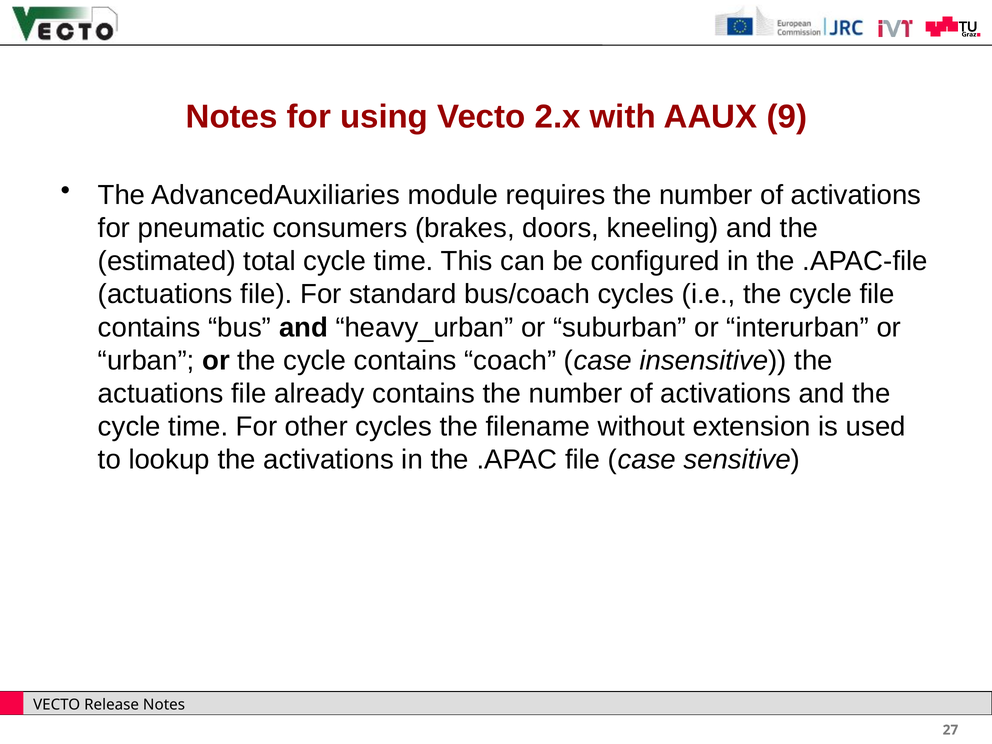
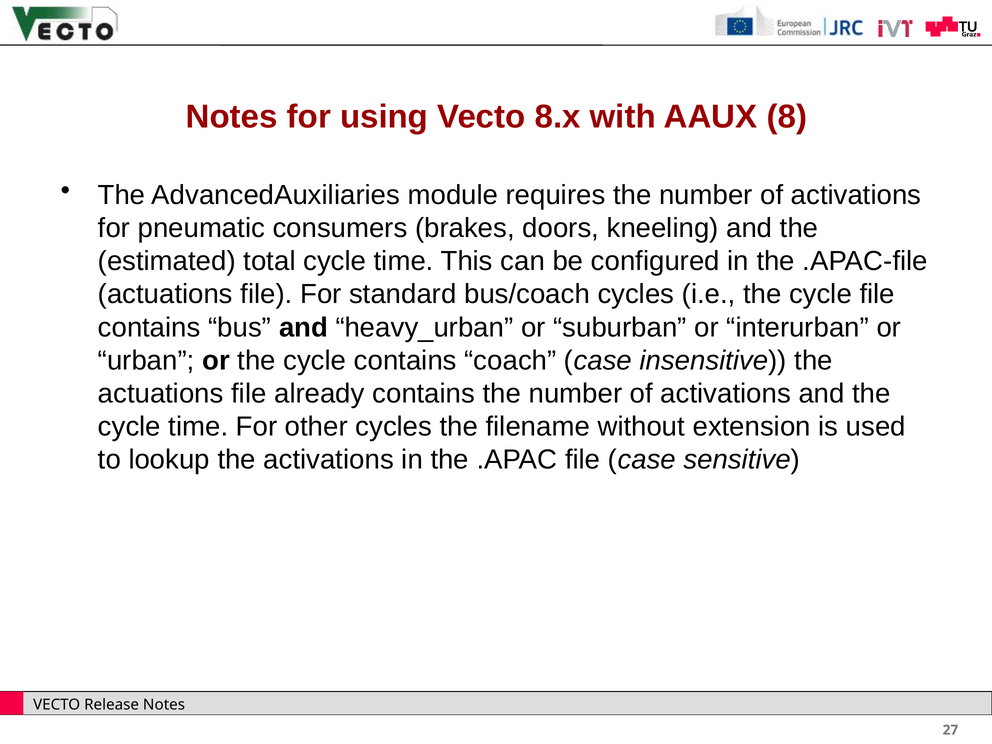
2.x: 2.x -> 8.x
9: 9 -> 8
